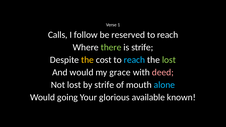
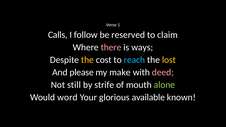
reach at (168, 35): reach -> claim
there colour: light green -> pink
is strife: strife -> ways
lost at (169, 60) colour: light green -> yellow
And would: would -> please
grace: grace -> make
Not lost: lost -> still
alone colour: light blue -> light green
going: going -> word
